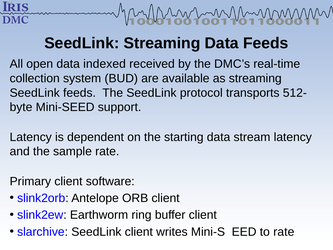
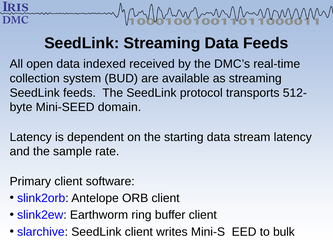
support: support -> domain
to rate: rate -> bulk
